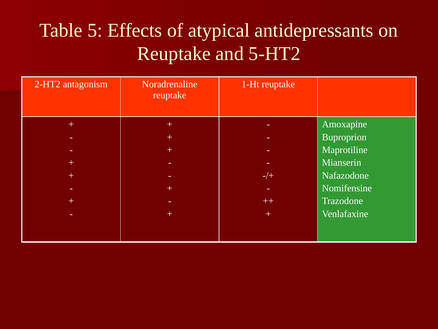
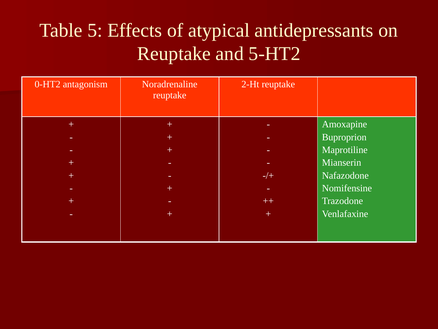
2-HT2: 2-HT2 -> 0-HT2
1-Ht: 1-Ht -> 2-Ht
